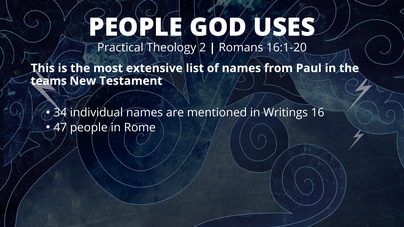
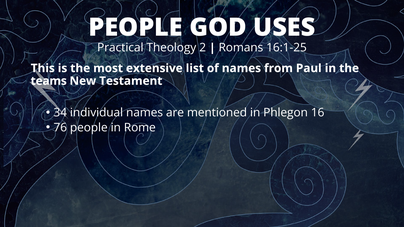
16:1-20: 16:1-20 -> 16:1-25
Writings: Writings -> Phlegon
47: 47 -> 76
